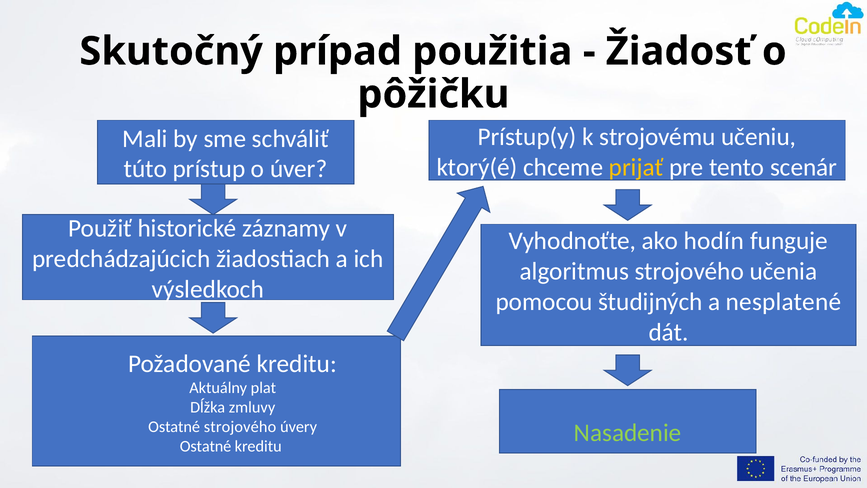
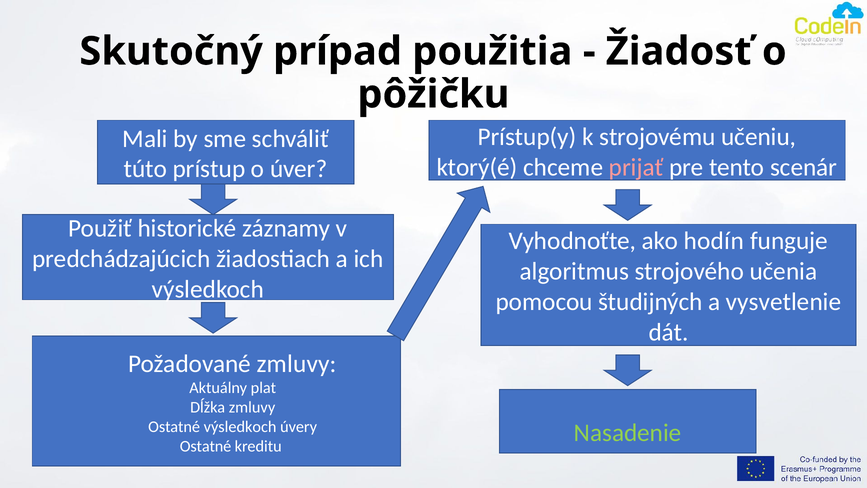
prijať colour: yellow -> pink
nesplatené: nesplatené -> vysvetlenie
Požadované kreditu: kreditu -> zmluvy
Ostatné strojového: strojového -> výsledkoch
